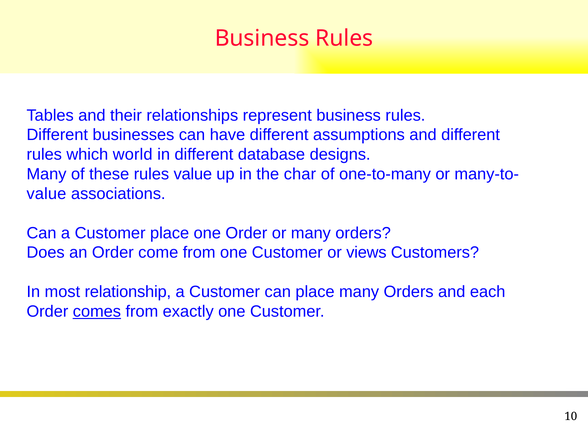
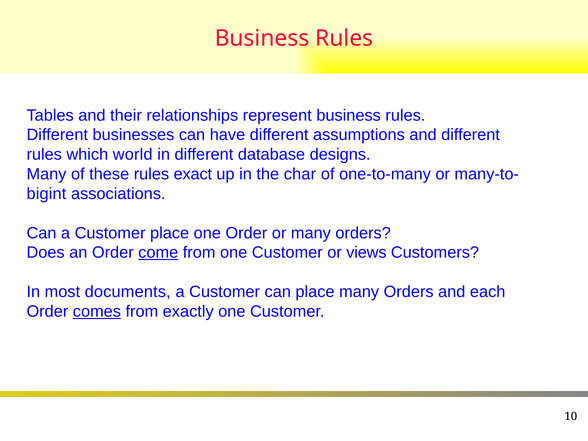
rules value: value -> exact
value at (46, 194): value -> bigint
come underline: none -> present
relationship: relationship -> documents
